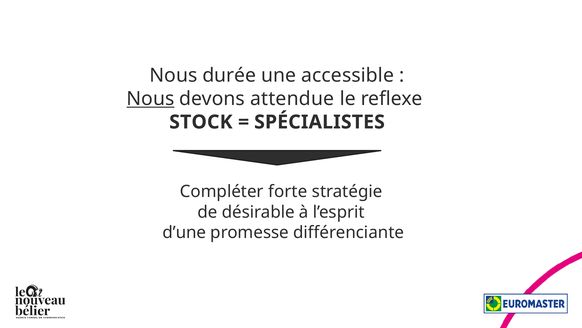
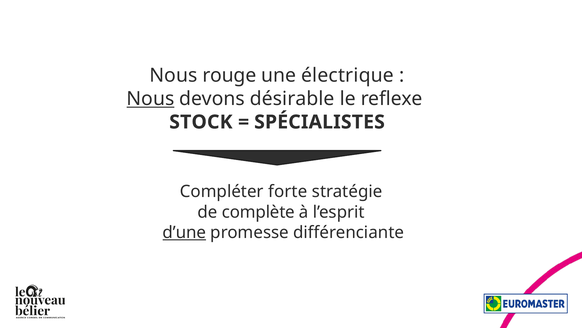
durée: durée -> rouge
accessible: accessible -> électrique
attendue: attendue -> désirable
désirable: désirable -> complète
d’une underline: none -> present
